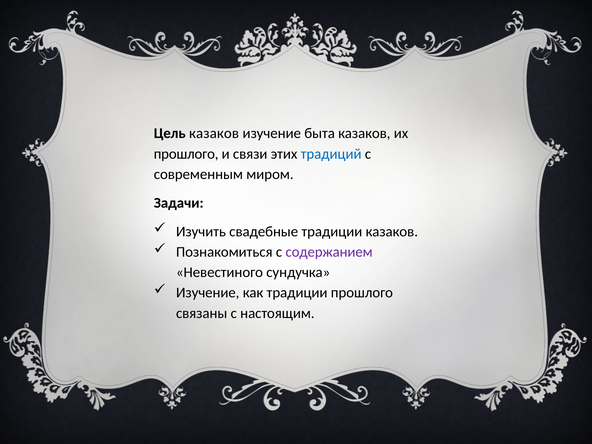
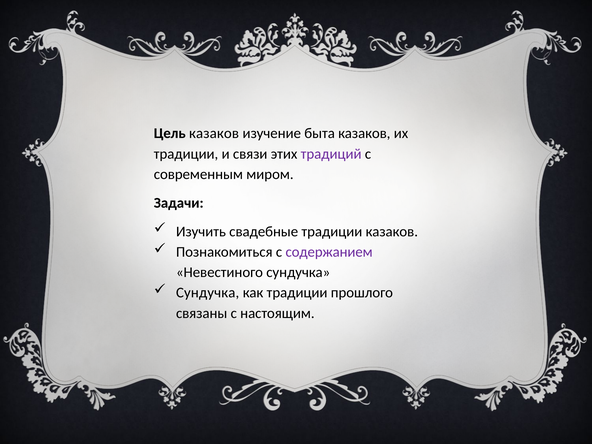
прошлого at (186, 154): прошлого -> традиции
традиций colour: blue -> purple
Изучение at (208, 293): Изучение -> Сундучка
